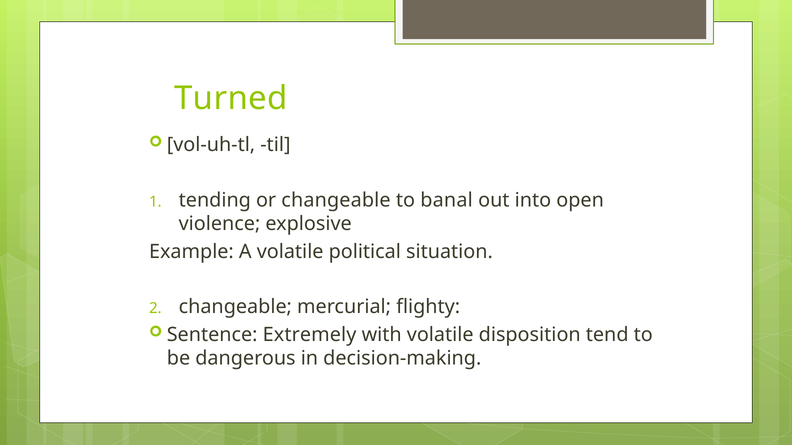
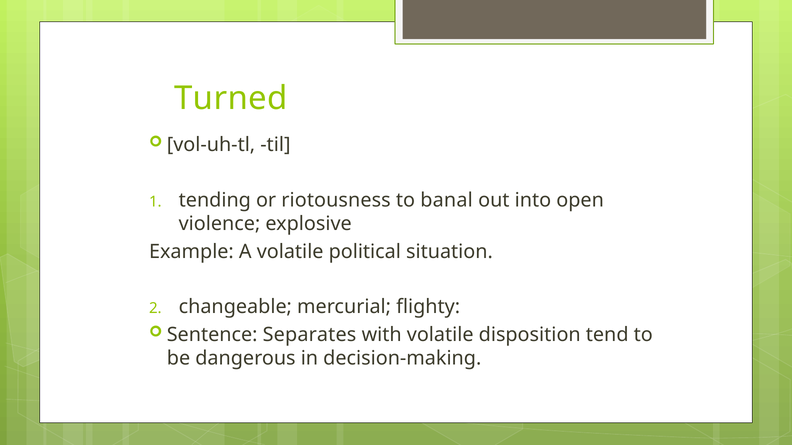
or changeable: changeable -> riotousness
Extremely: Extremely -> Separates
